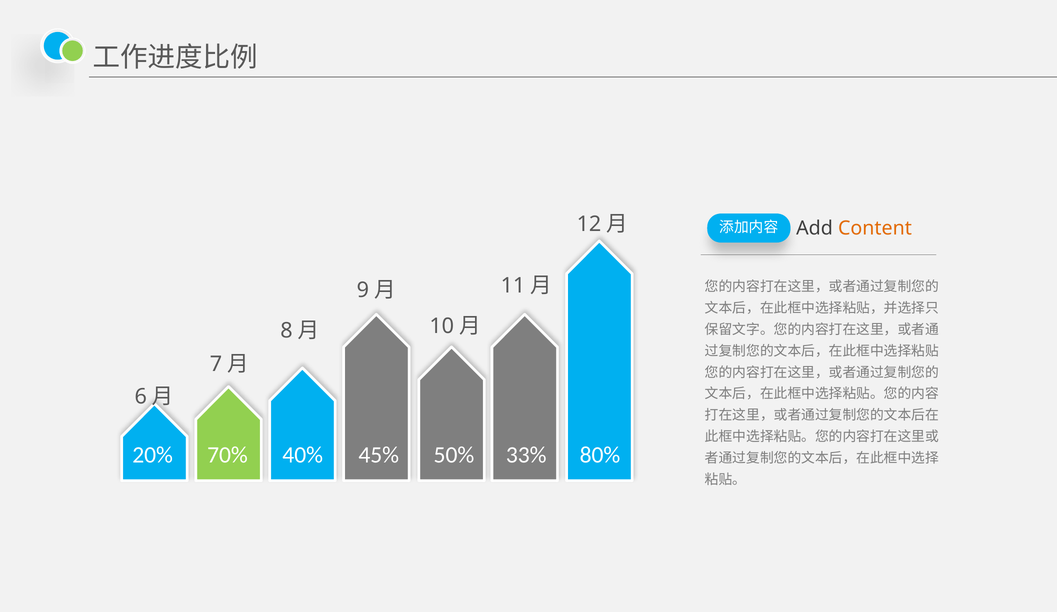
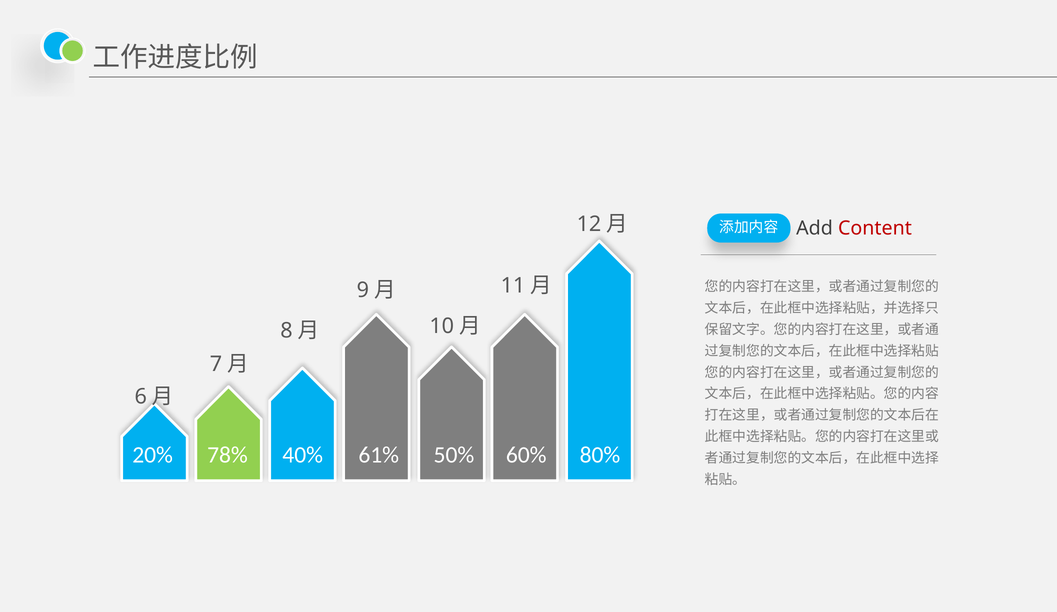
Content colour: orange -> red
70%: 70% -> 78%
45%: 45% -> 61%
33%: 33% -> 60%
